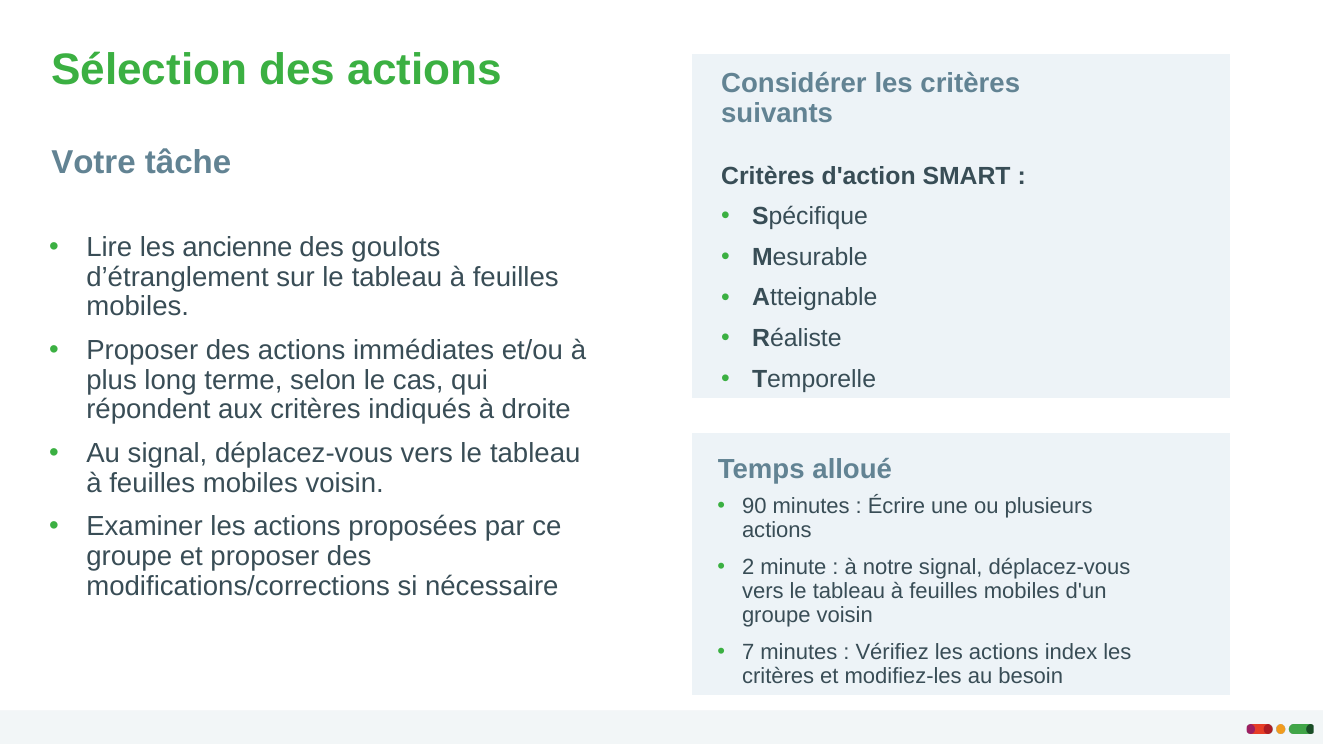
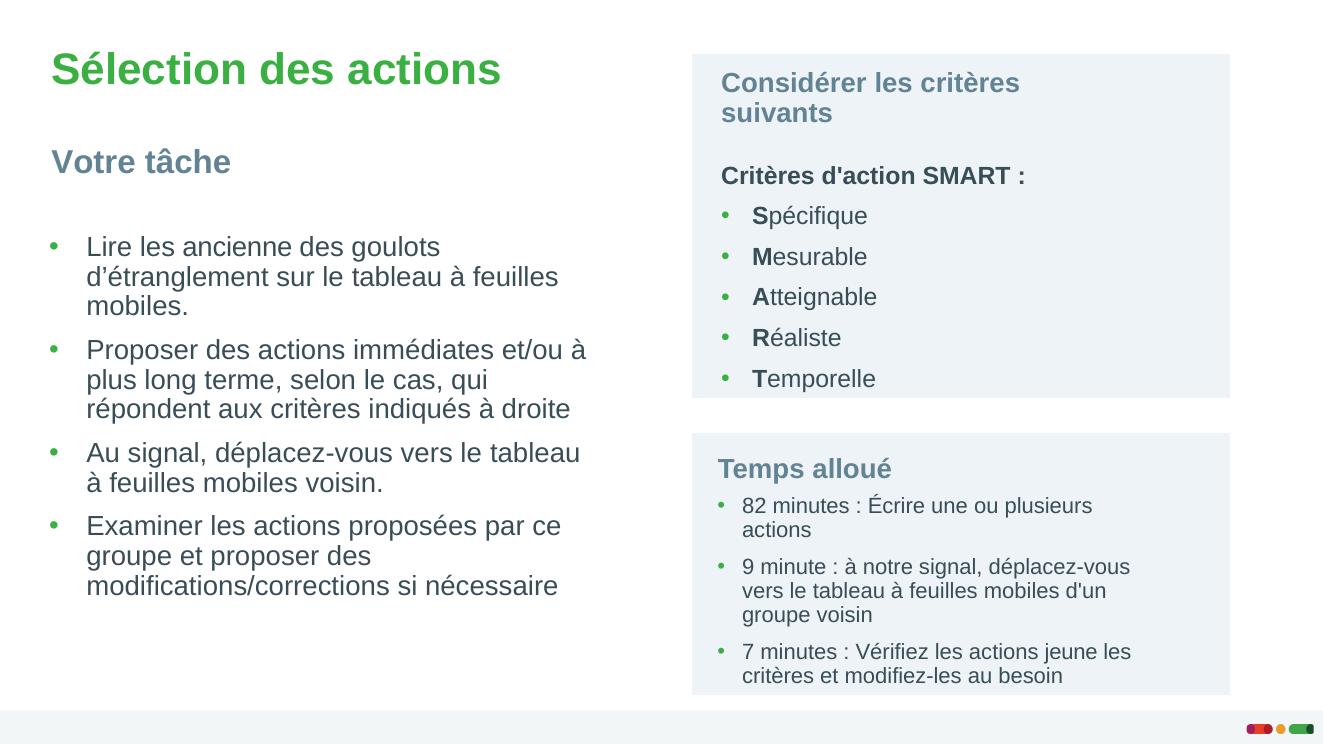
90: 90 -> 82
2: 2 -> 9
index: index -> jeune
